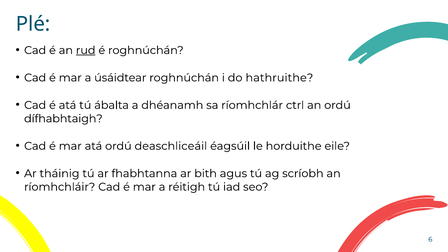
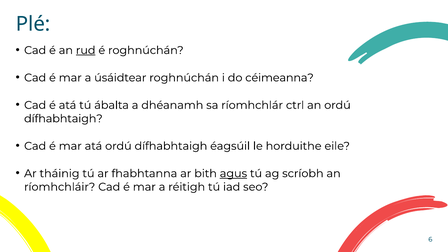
hathruithe: hathruithe -> céimeanna
atá ordú deaschliceáil: deaschliceáil -> dífhabhtaigh
agus underline: none -> present
